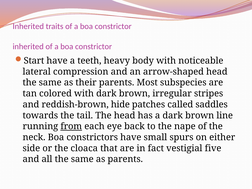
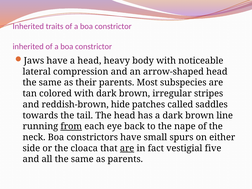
Start: Start -> Jaws
a teeth: teeth -> head
are at (127, 148) underline: none -> present
